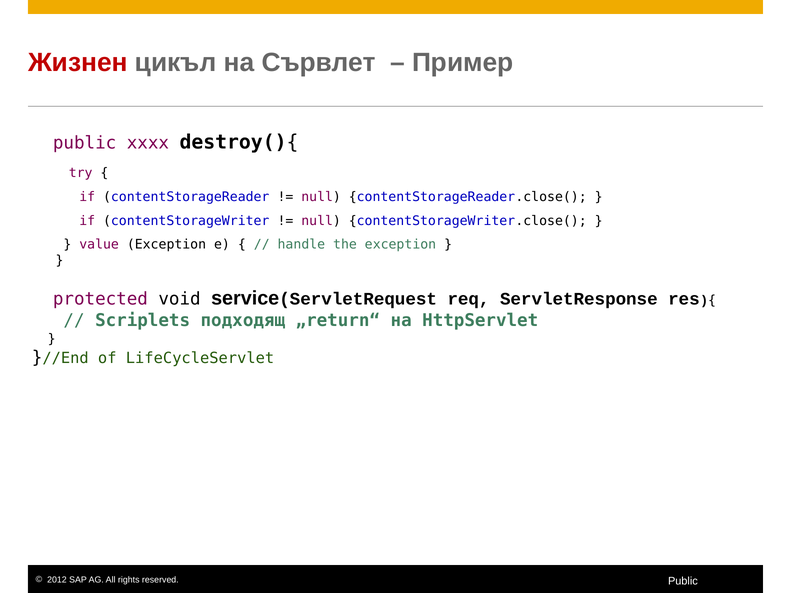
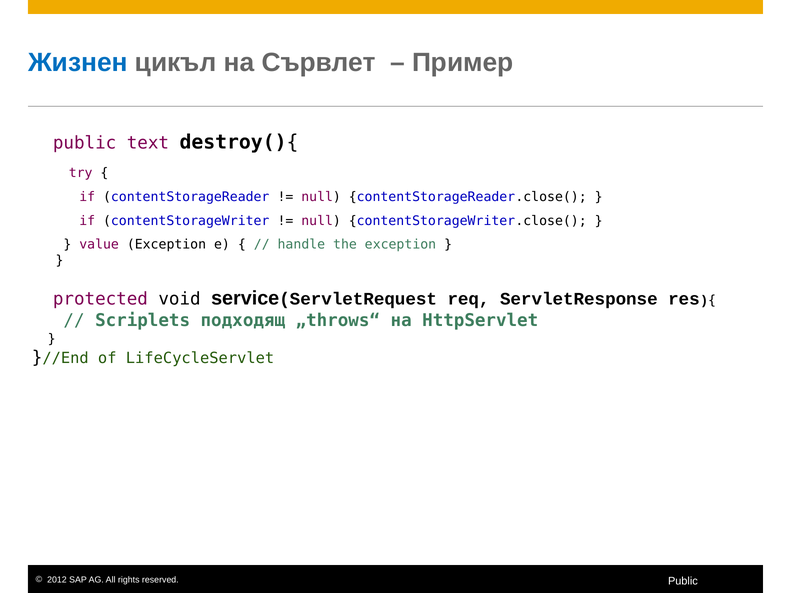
Жизнен colour: red -> blue
xxxx: xxxx -> text
„return“: „return“ -> „throws“
